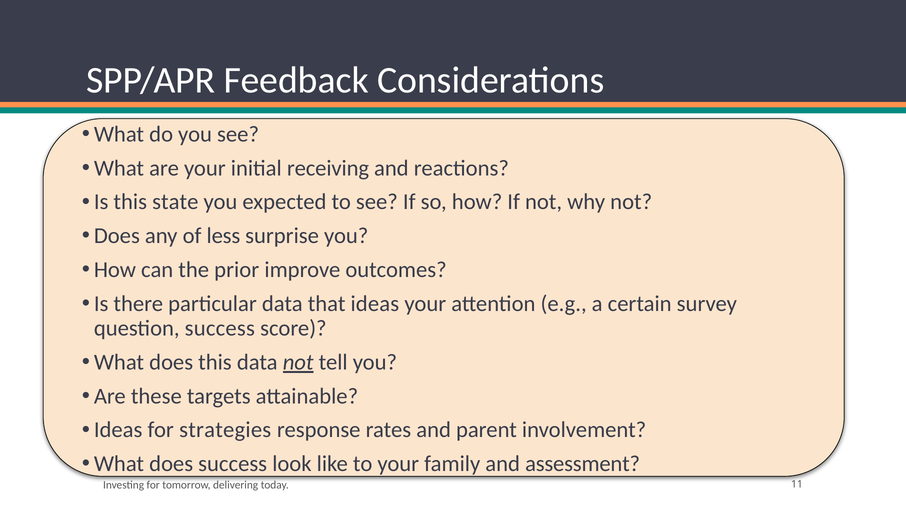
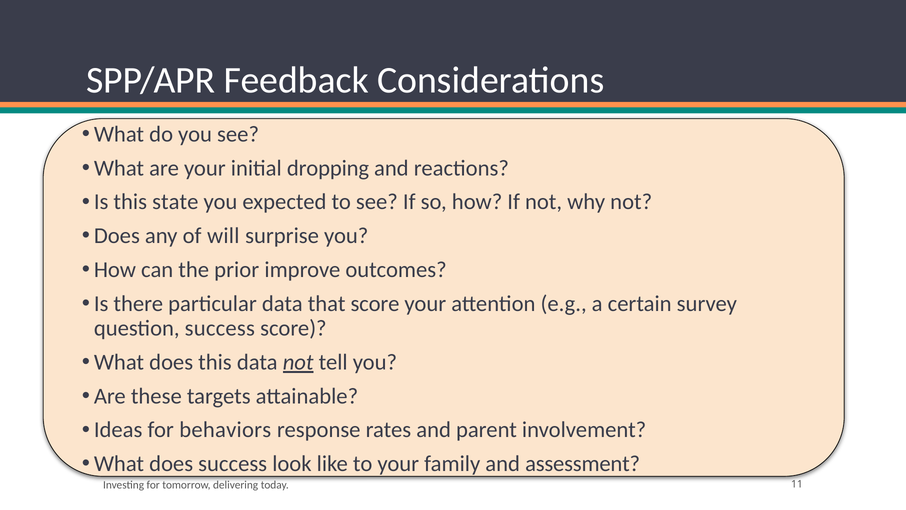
receiving: receiving -> dropping
less: less -> will
that ideas: ideas -> score
strategies: strategies -> behaviors
